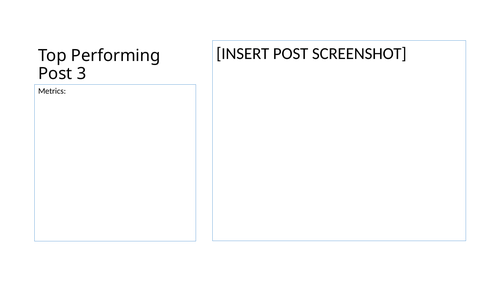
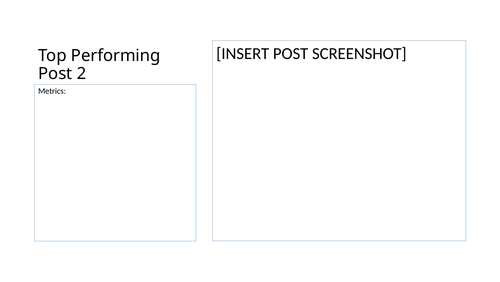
3: 3 -> 2
